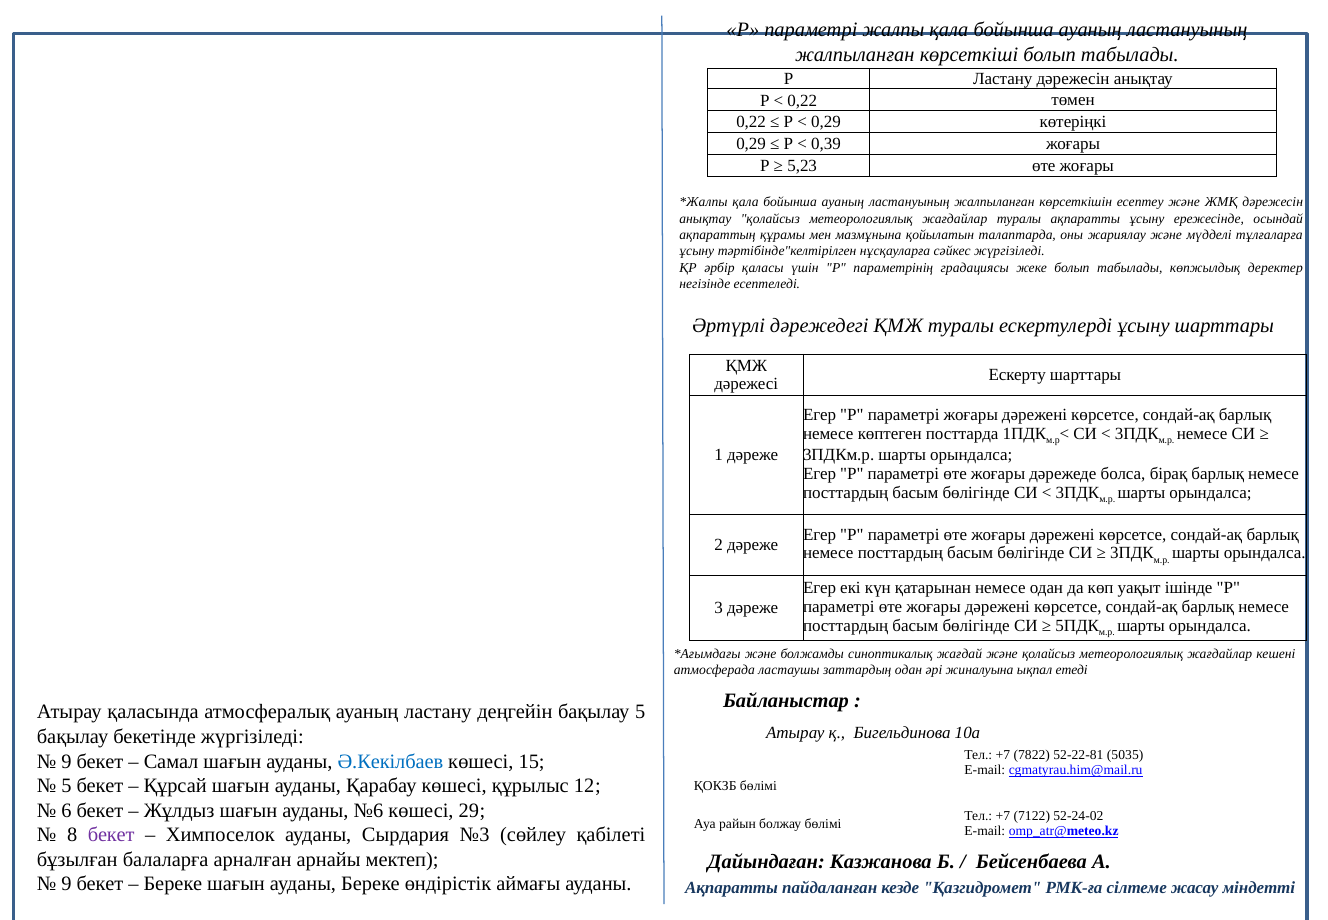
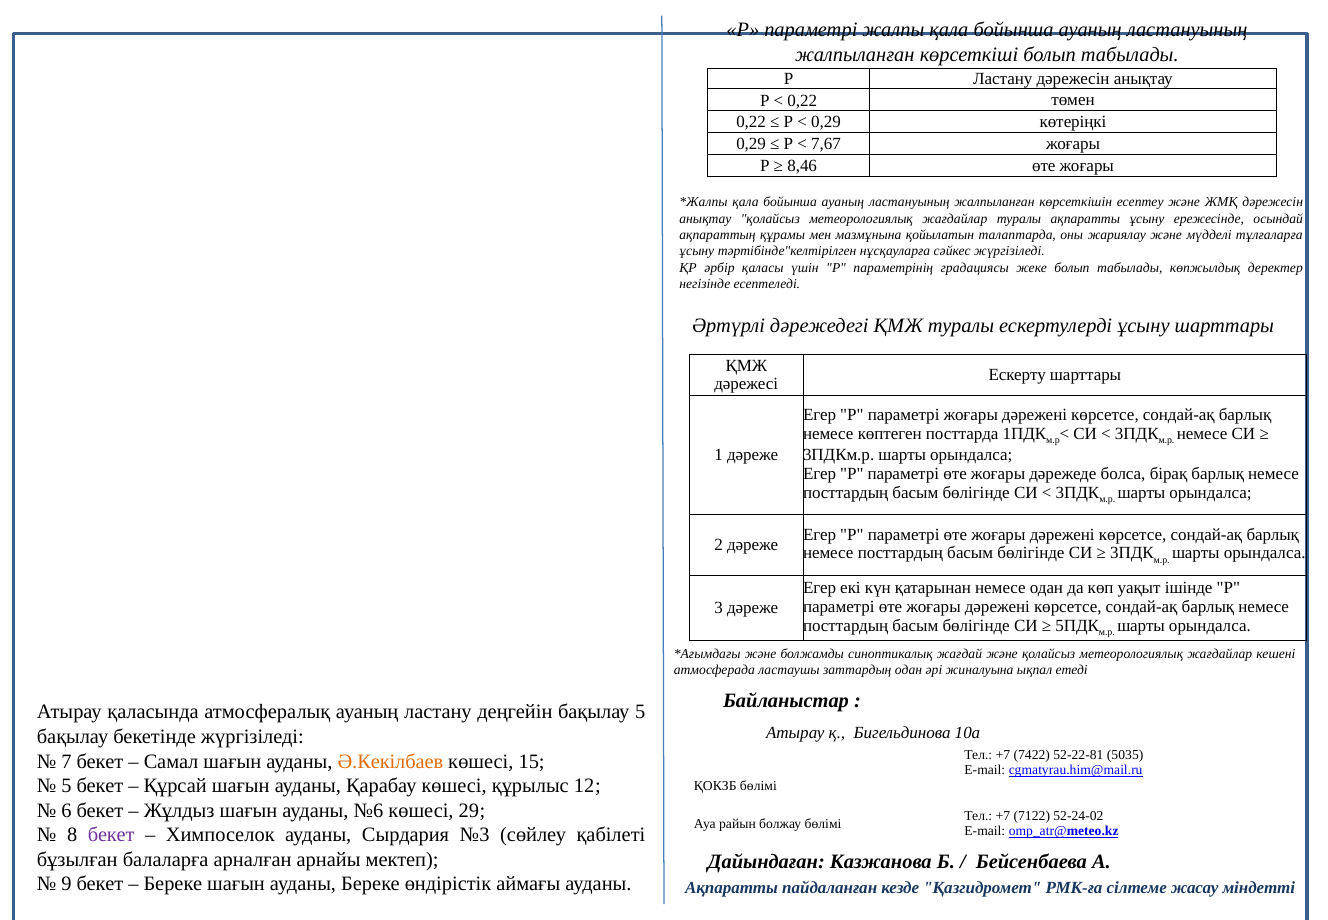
0,39: 0,39 -> 7,67
5,23: 5,23 -> 8,46
7822: 7822 -> 7422
9 at (67, 761): 9 -> 7
Ә.Кекілбаев colour: blue -> orange
